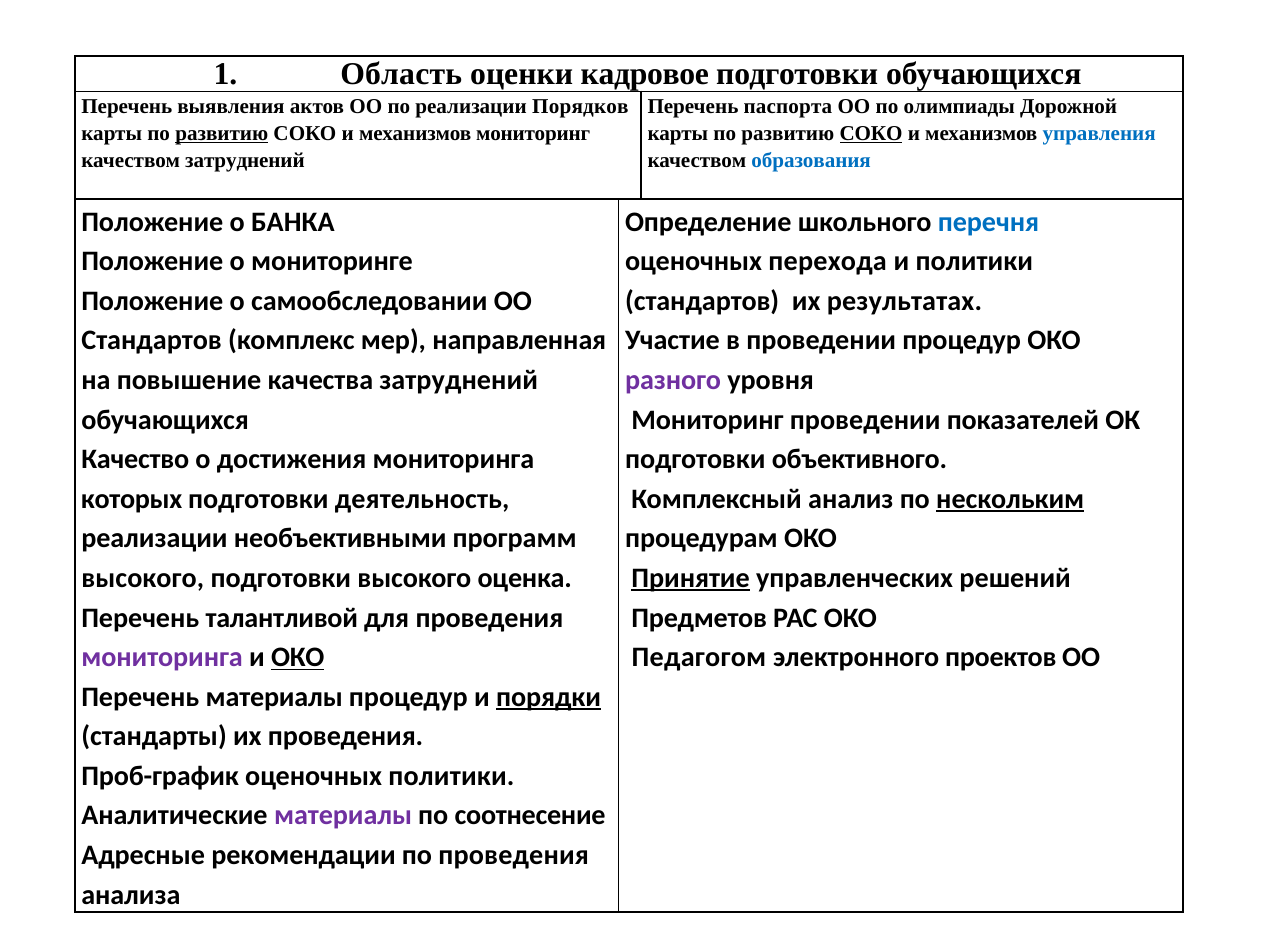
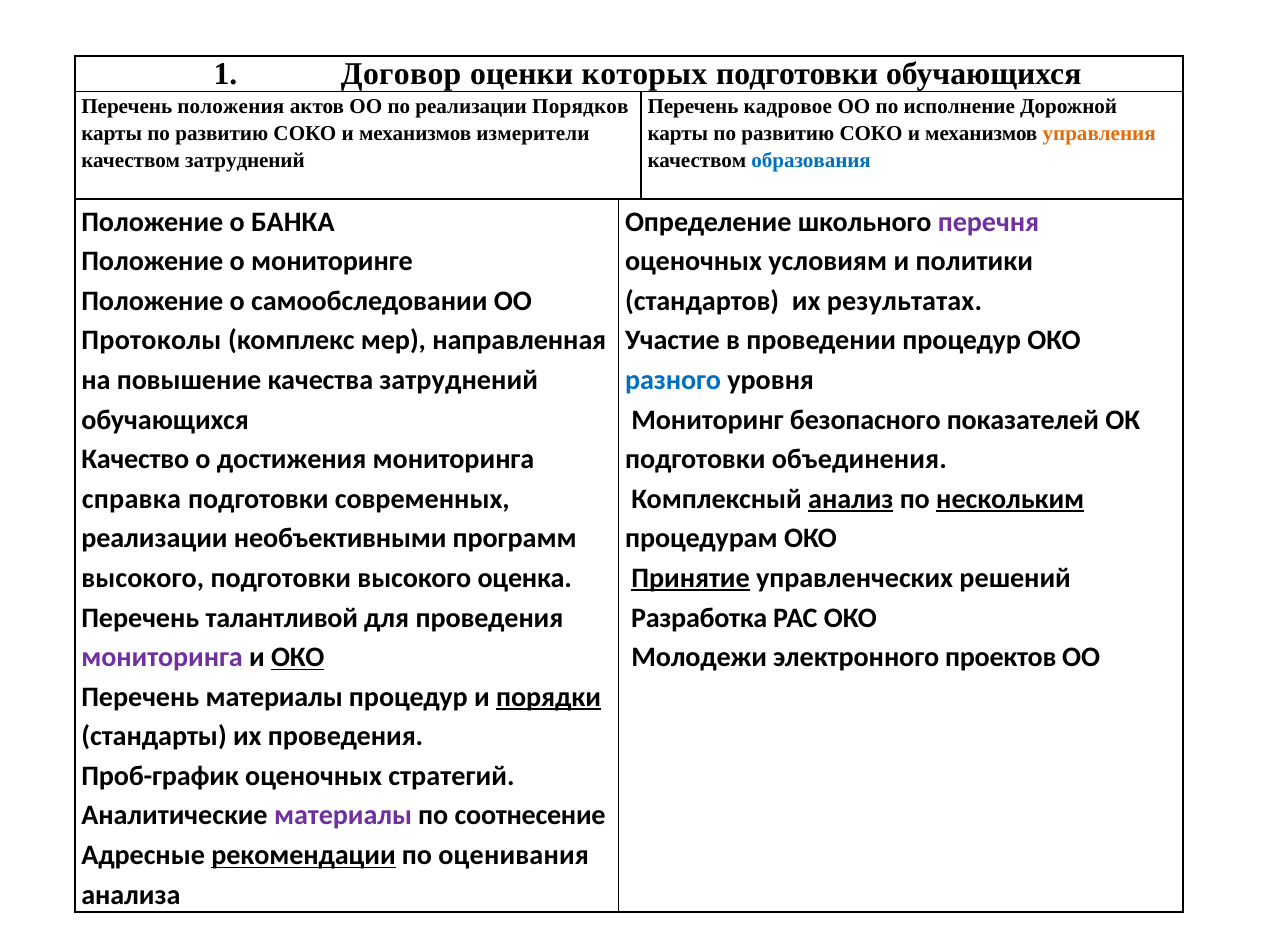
Область: Область -> Договор
кадровое: кадровое -> которых
выявления: выявления -> положения
паспорта: паспорта -> кадровое
олимпиады: олимпиады -> исполнение
развитию at (222, 134) underline: present -> none
механизмов мониторинг: мониторинг -> измерители
СОКО at (871, 134) underline: present -> none
управления colour: blue -> orange
перечня colour: blue -> purple
перехода: перехода -> условиям
Стандартов at (152, 341): Стандартов -> Протоколы
разного colour: purple -> blue
Мониторинг проведении: проведении -> безопасного
объективного: объективного -> объединения
которых: которых -> справка
деятельность: деятельность -> современных
анализ underline: none -> present
Предметов: Предметов -> Разработка
Педагогом: Педагогом -> Молодежи
оценочных политики: политики -> стратегий
рекомендации underline: none -> present
по проведения: проведения -> оценивания
